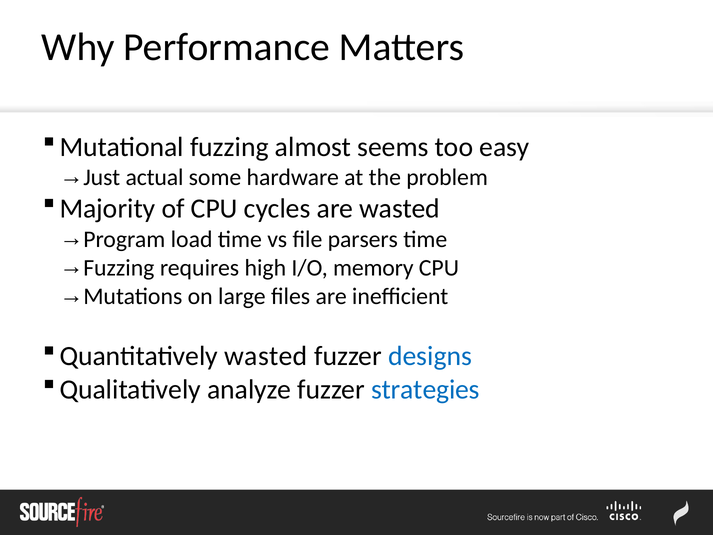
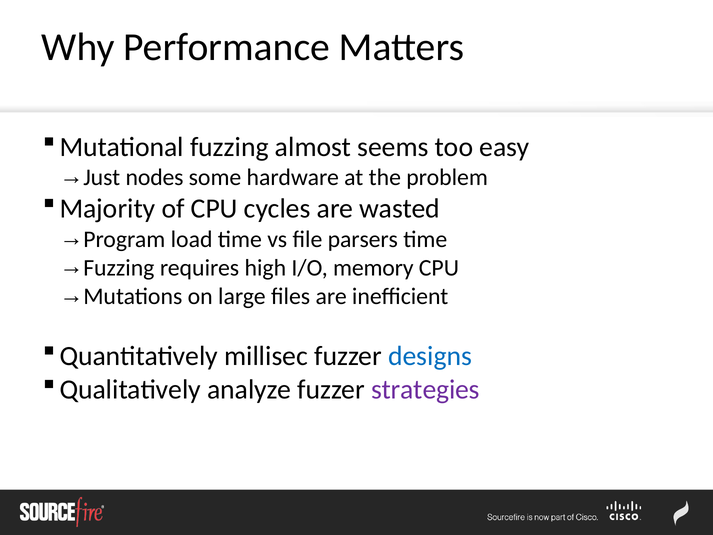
actual: actual -> nodes
Quantitatively wasted: wasted -> millisec
strategies colour: blue -> purple
